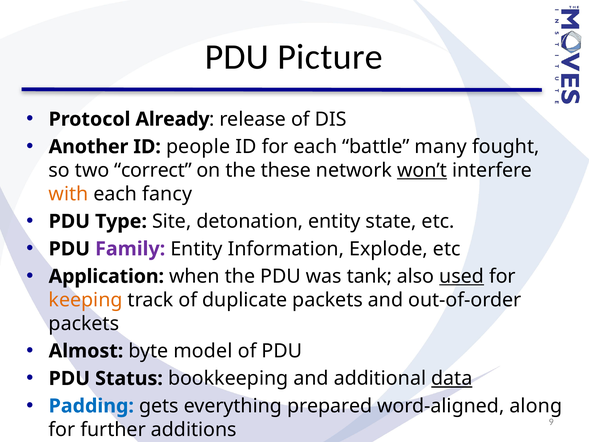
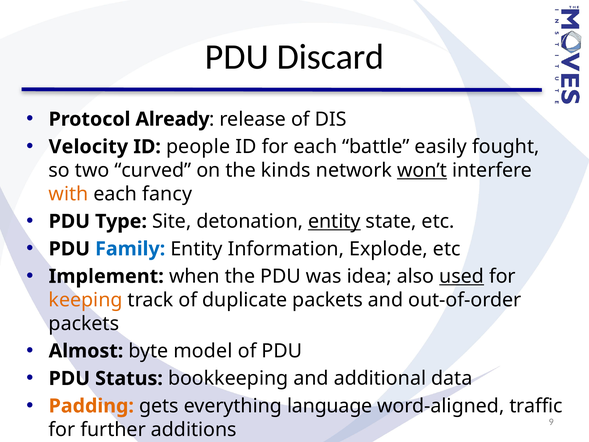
Picture: Picture -> Discard
Another: Another -> Velocity
many: many -> easily
correct: correct -> curved
these: these -> kinds
entity at (334, 221) underline: none -> present
Family colour: purple -> blue
Application: Application -> Implement
tank: tank -> idea
data underline: present -> none
Padding colour: blue -> orange
prepared: prepared -> language
along: along -> traffic
